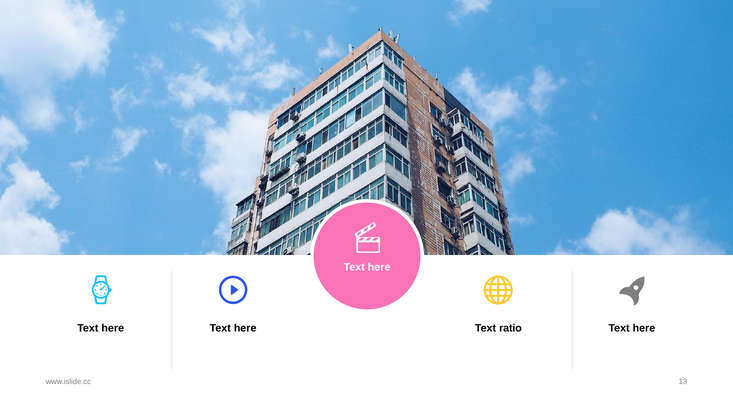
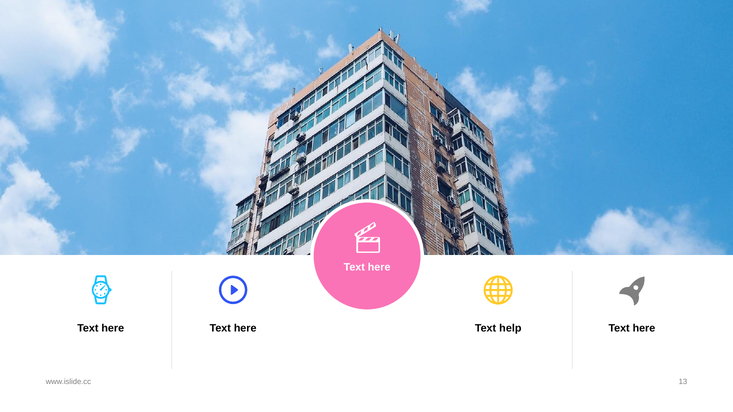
ratio: ratio -> help
